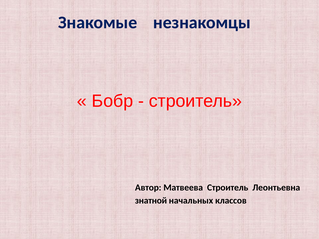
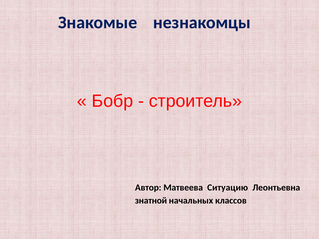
Матвеева Строитель: Строитель -> Ситуацию
